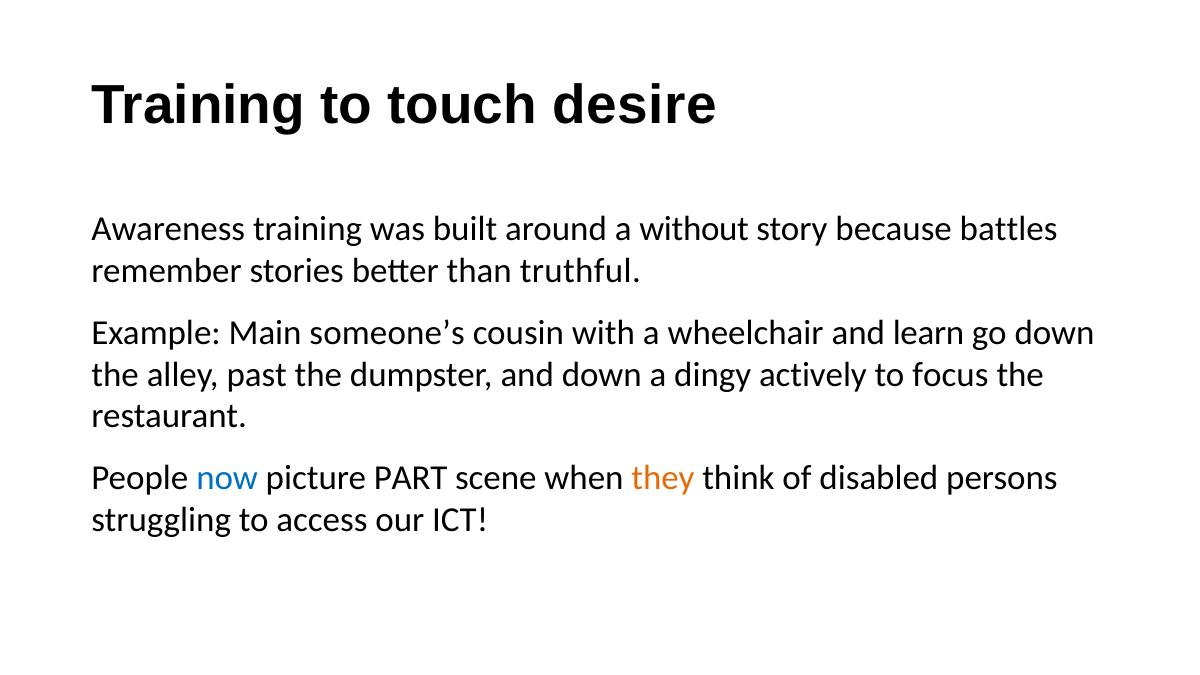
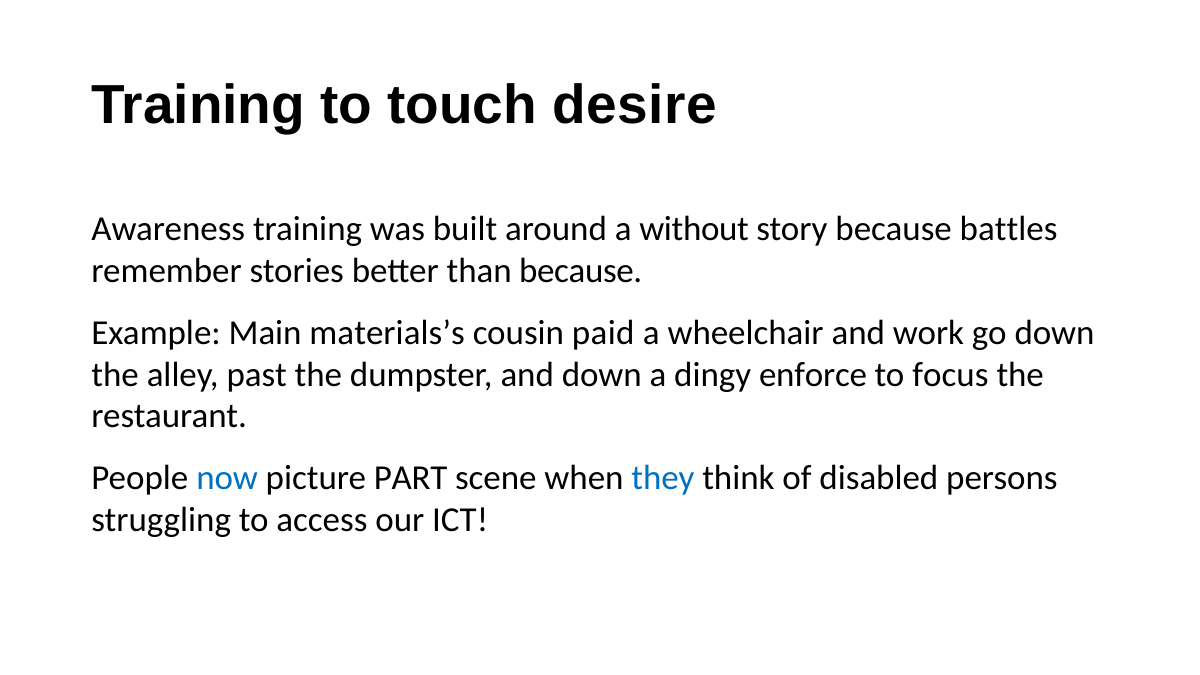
than truthful: truthful -> because
someone’s: someone’s -> materials’s
with: with -> paid
learn: learn -> work
actively: actively -> enforce
they colour: orange -> blue
